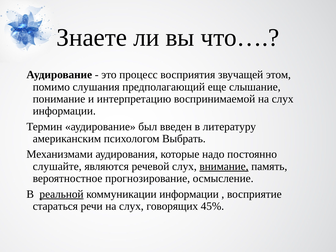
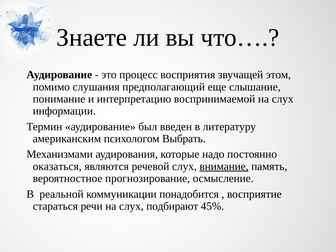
слушайте: слушайте -> оказаться
реальной underline: present -> none
коммуникации информации: информации -> понадобится
говорящих: говорящих -> подбирают
